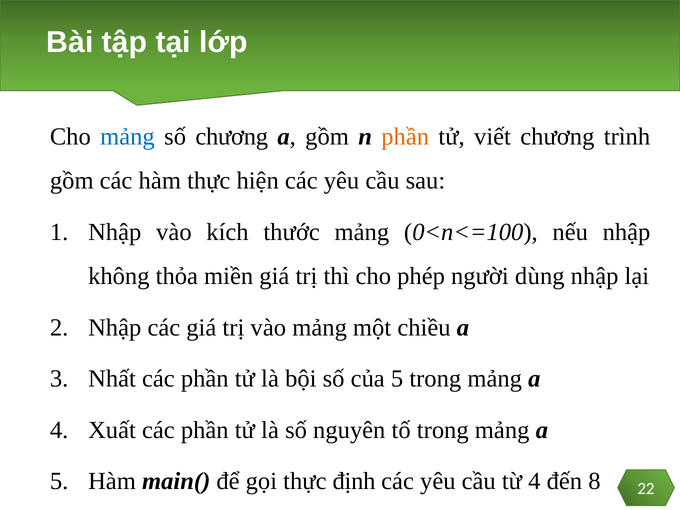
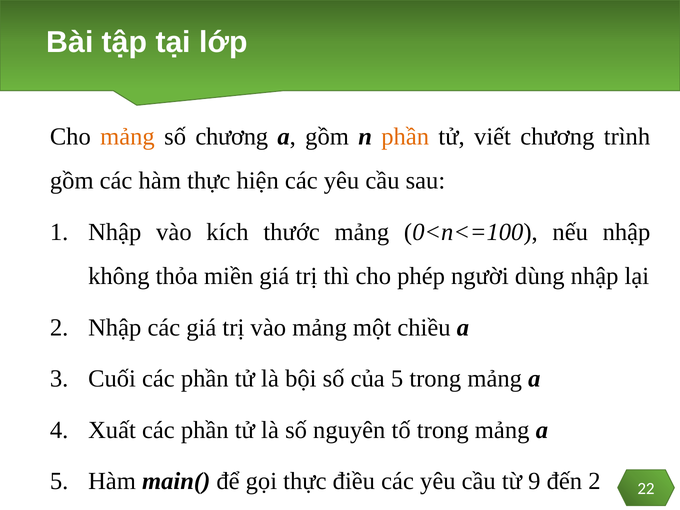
mảng at (127, 137) colour: blue -> orange
Nhất: Nhất -> Cuối
định: định -> điều
từ 4: 4 -> 9
đến 8: 8 -> 2
